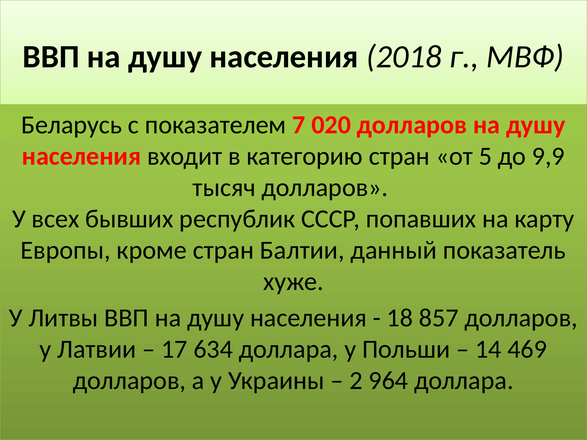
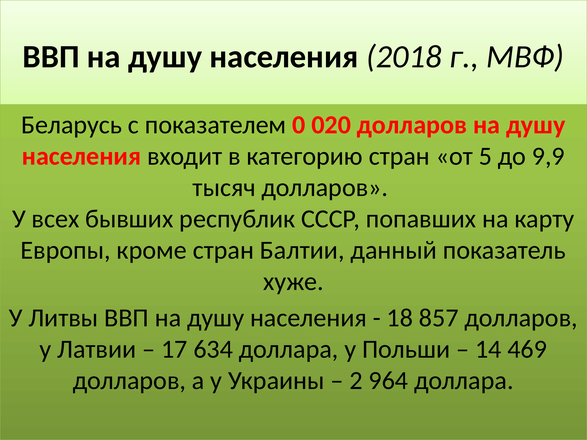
7: 7 -> 0
